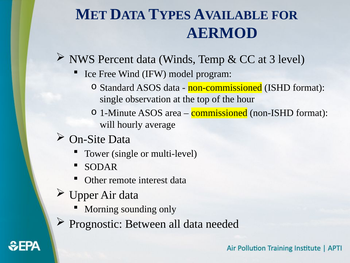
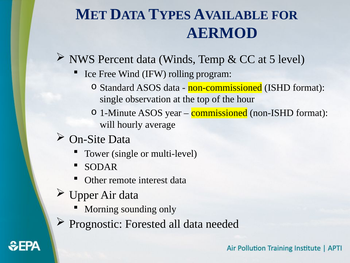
3: 3 -> 5
model: model -> rolling
area: area -> year
Between: Between -> Forested
